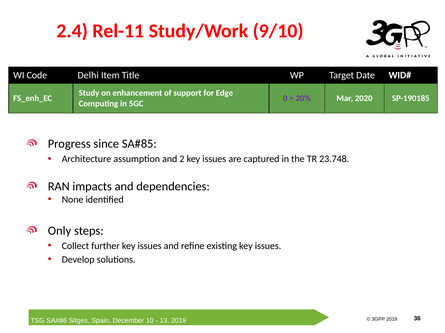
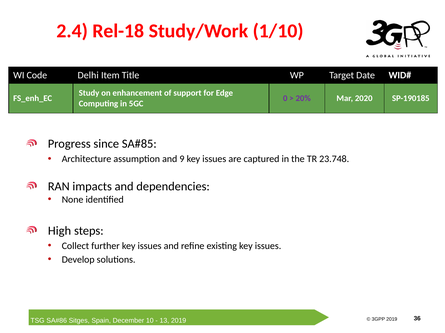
Rel-11: Rel-11 -> Rel-18
9/10: 9/10 -> 1/10
2: 2 -> 9
Only: Only -> High
